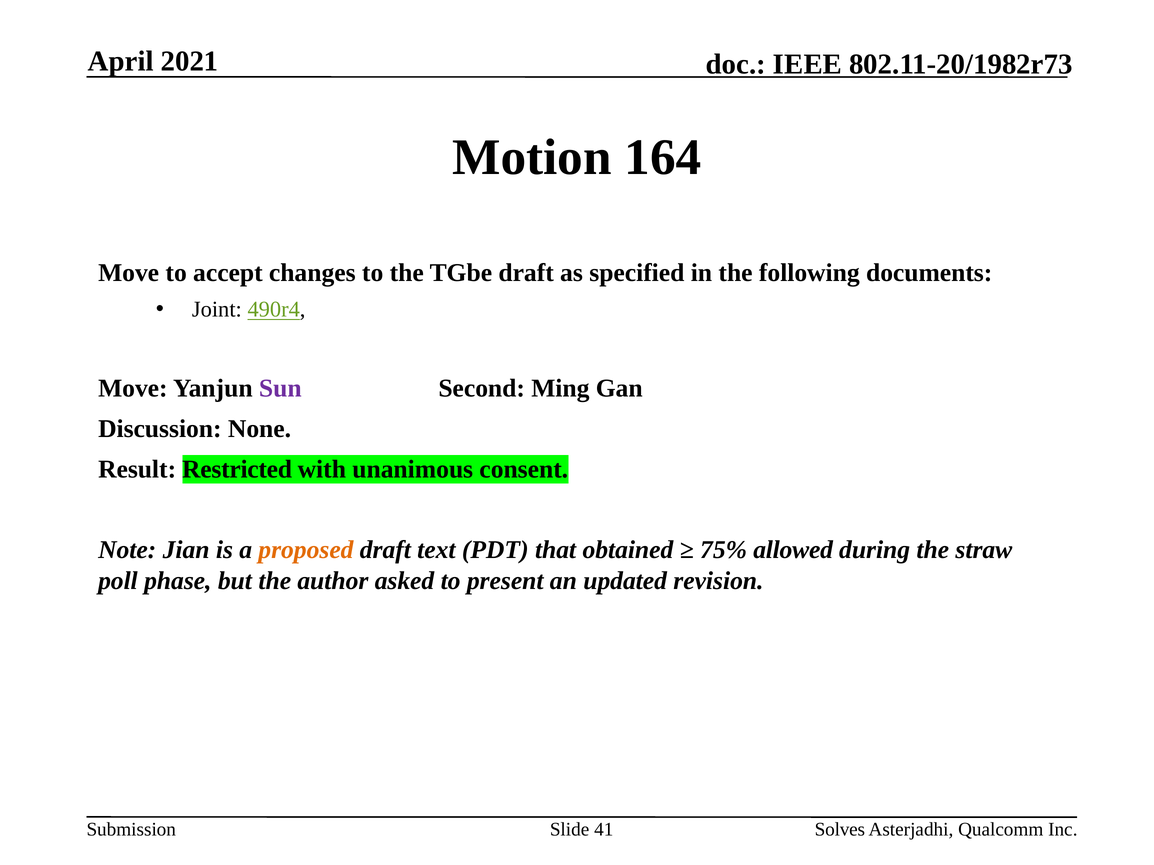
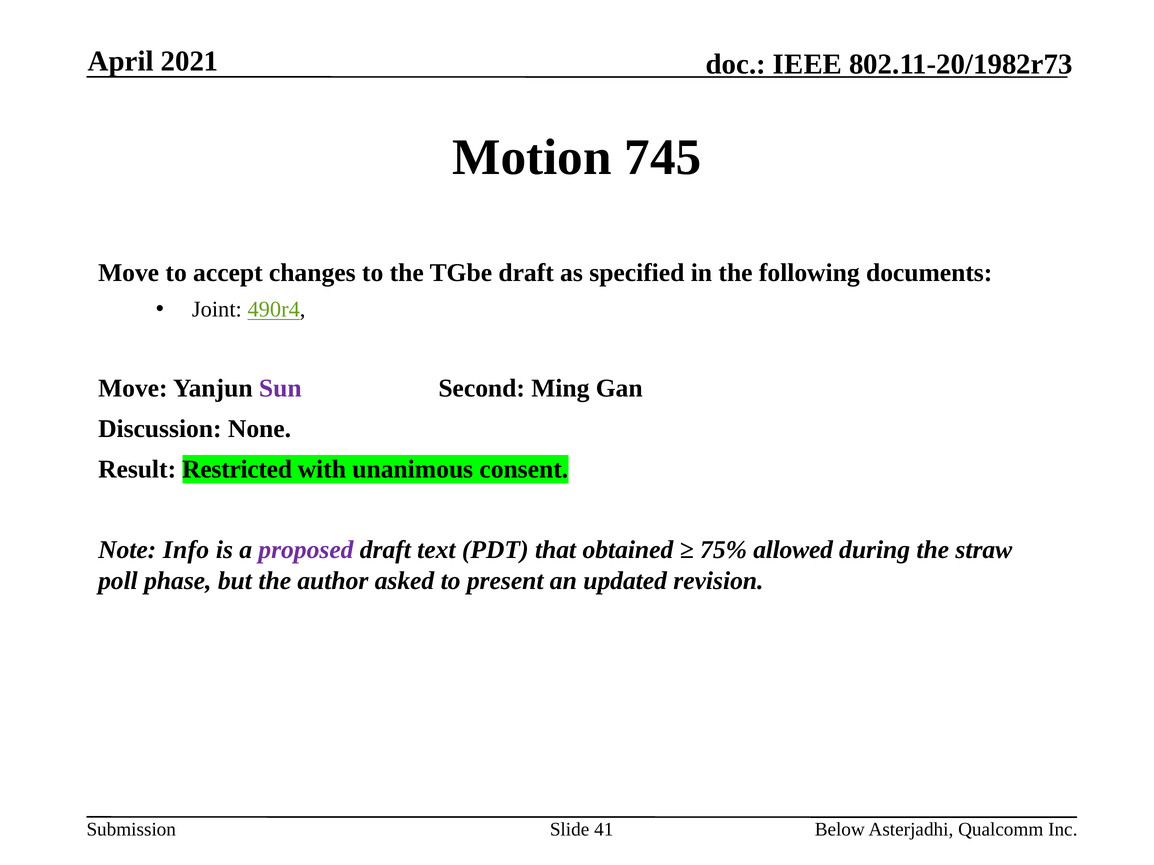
164: 164 -> 745
Jian: Jian -> Info
proposed colour: orange -> purple
Solves: Solves -> Below
